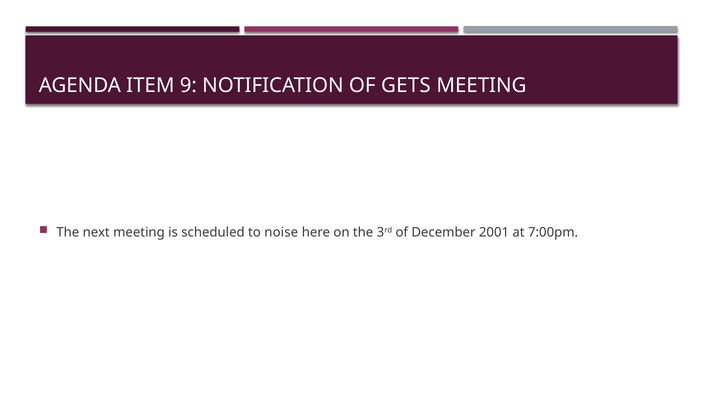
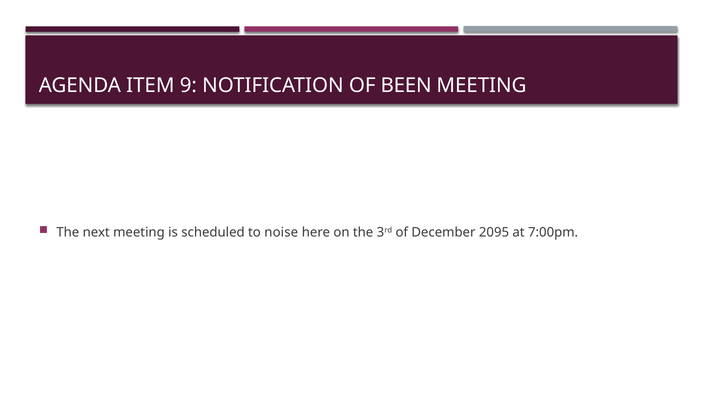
GETS: GETS -> BEEN
2001: 2001 -> 2095
